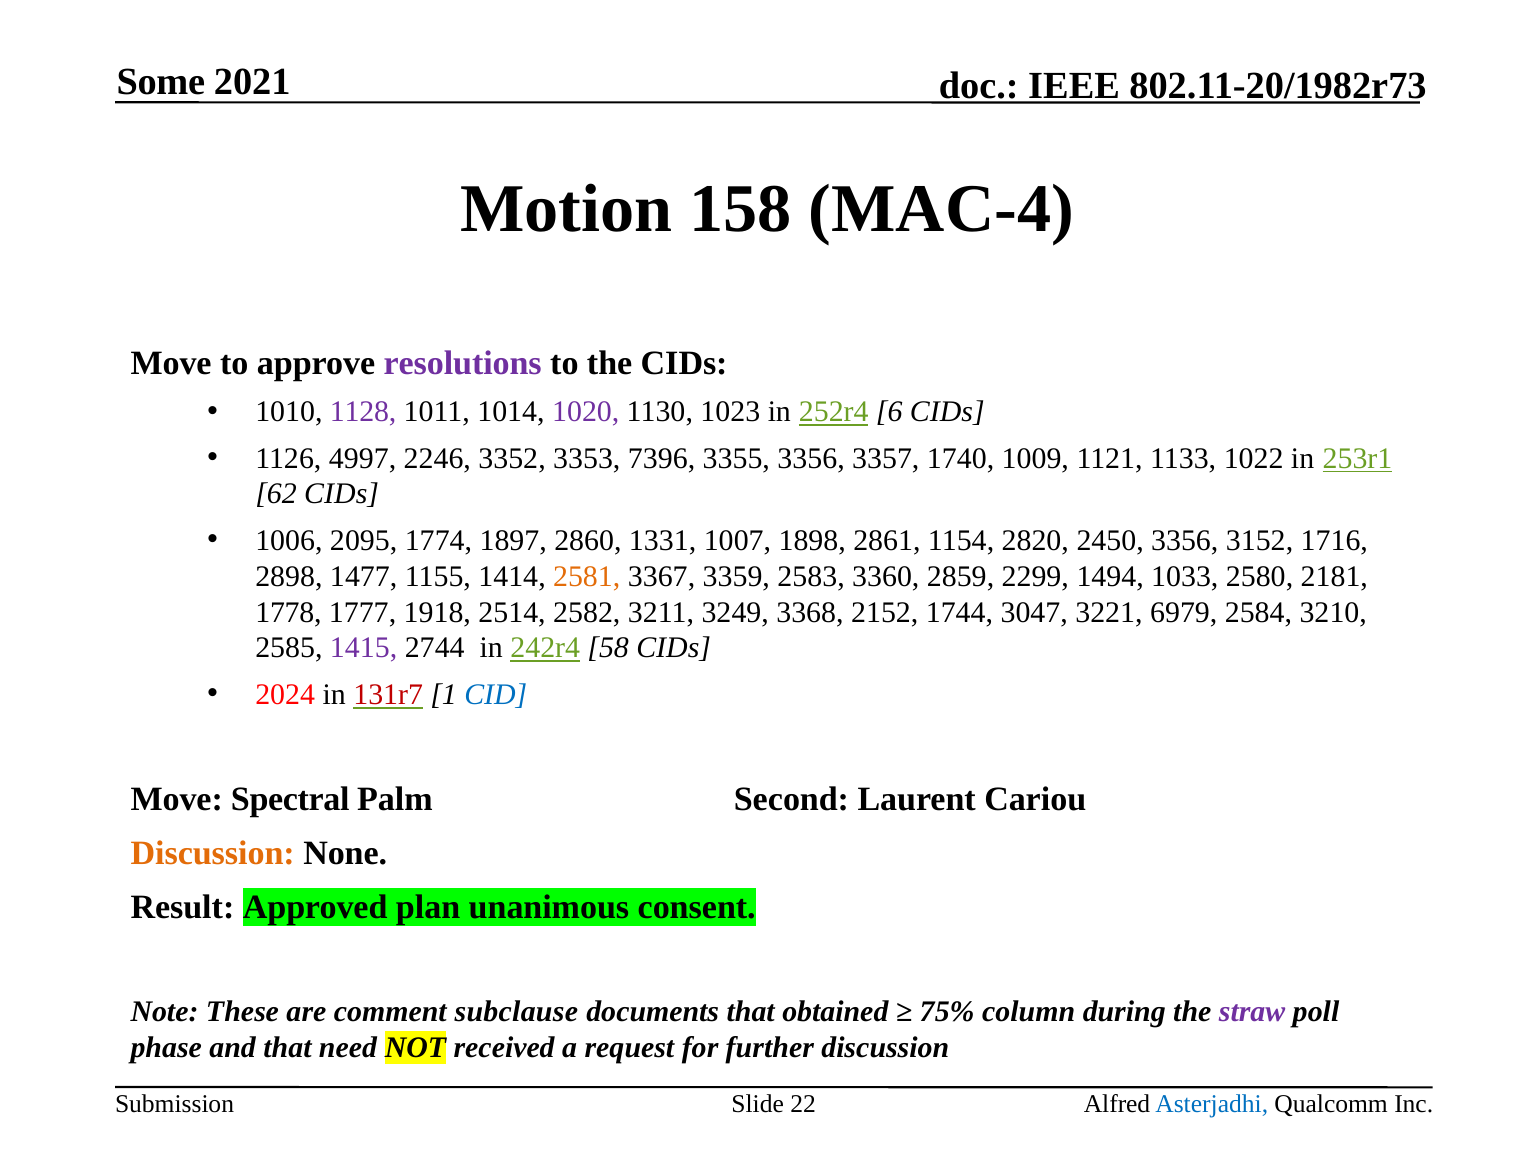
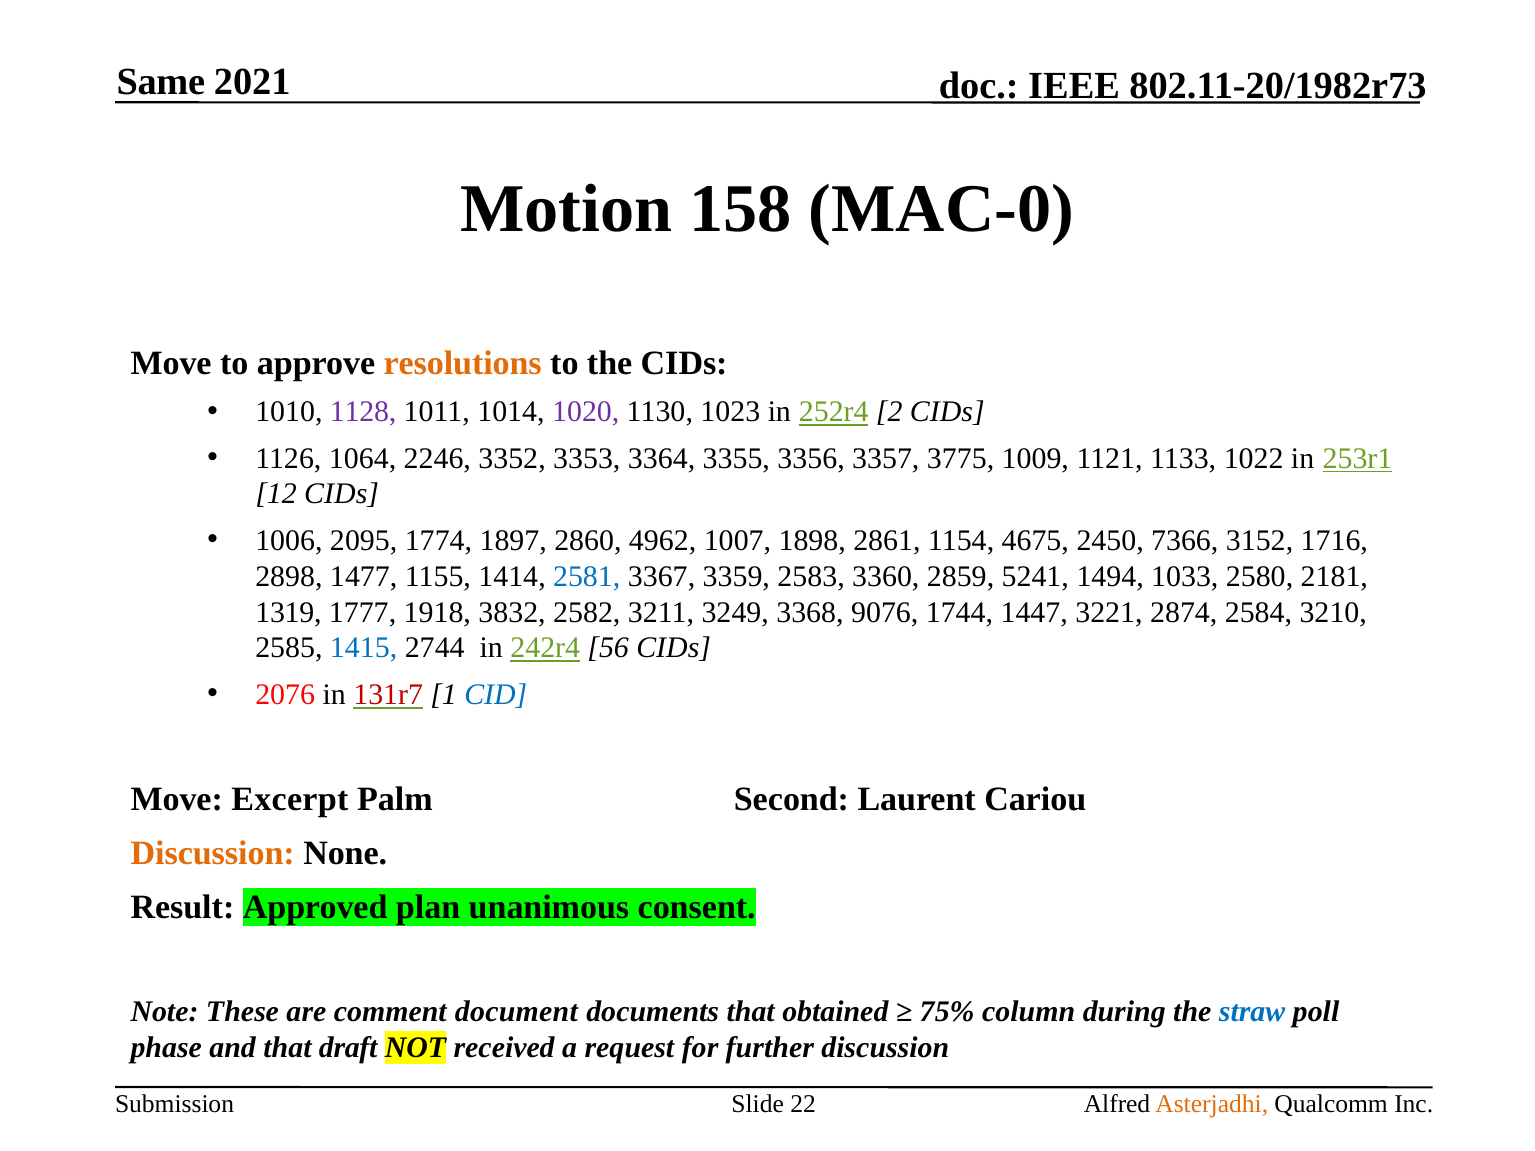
Some: Some -> Same
MAC-4: MAC-4 -> MAC-0
resolutions colour: purple -> orange
6: 6 -> 2
4997: 4997 -> 1064
7396: 7396 -> 3364
1740: 1740 -> 3775
62: 62 -> 12
1331: 1331 -> 4962
2820: 2820 -> 4675
2450 3356: 3356 -> 7366
2581 colour: orange -> blue
2299: 2299 -> 5241
1778: 1778 -> 1319
2514: 2514 -> 3832
2152: 2152 -> 9076
3047: 3047 -> 1447
6979: 6979 -> 2874
1415 colour: purple -> blue
58: 58 -> 56
2024: 2024 -> 2076
Spectral: Spectral -> Excerpt
subclause: subclause -> document
straw colour: purple -> blue
need: need -> draft
Asterjadhi colour: blue -> orange
